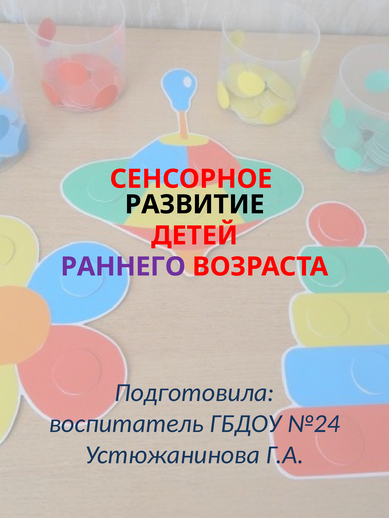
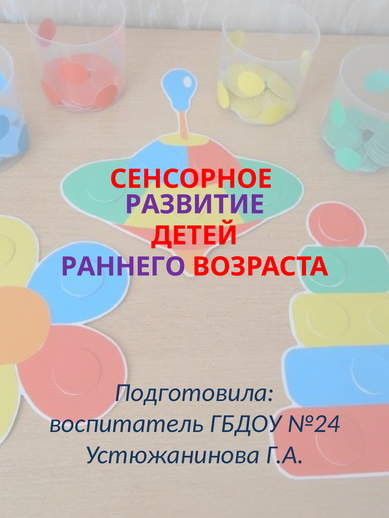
РАЗВИТИЕ colour: black -> purple
